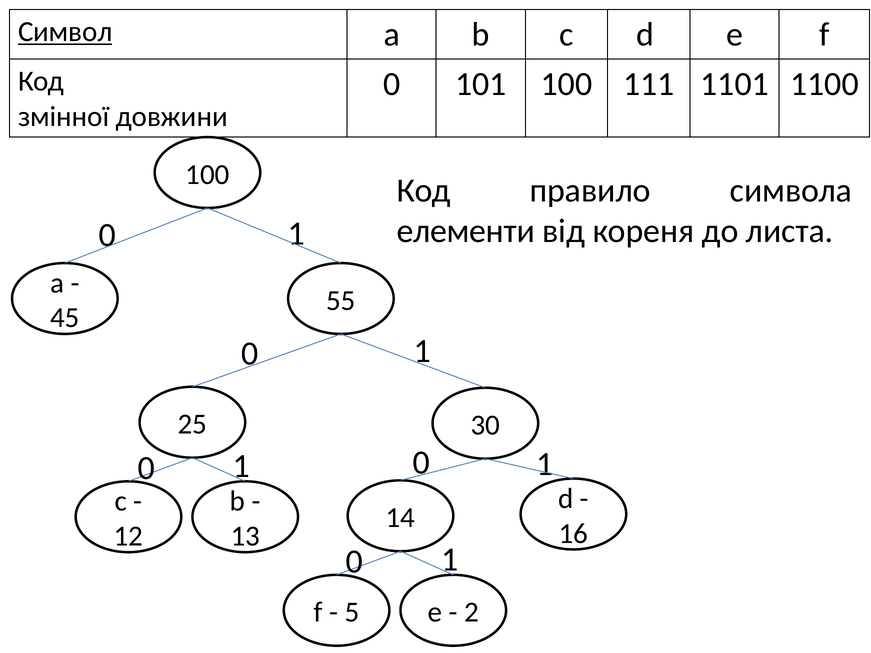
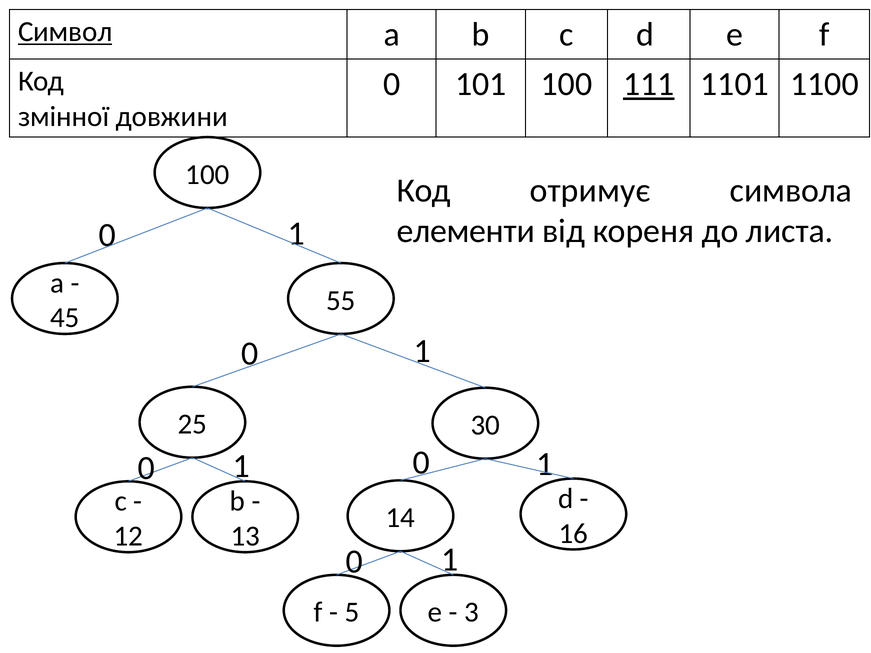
111 underline: none -> present
правило: правило -> отримує
2: 2 -> 3
